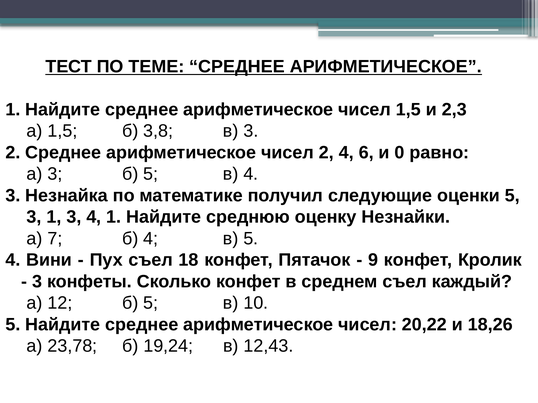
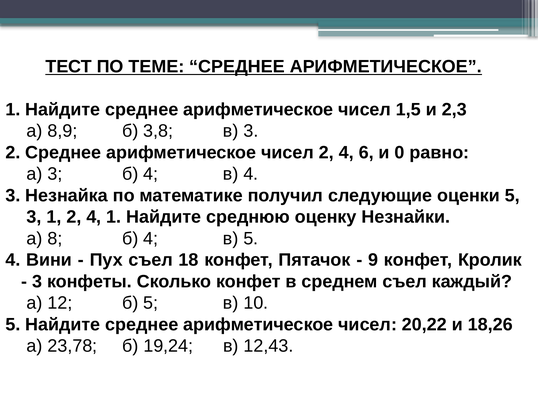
а 1,5: 1,5 -> 8,9
3 б 5: 5 -> 4
1 3: 3 -> 2
7: 7 -> 8
